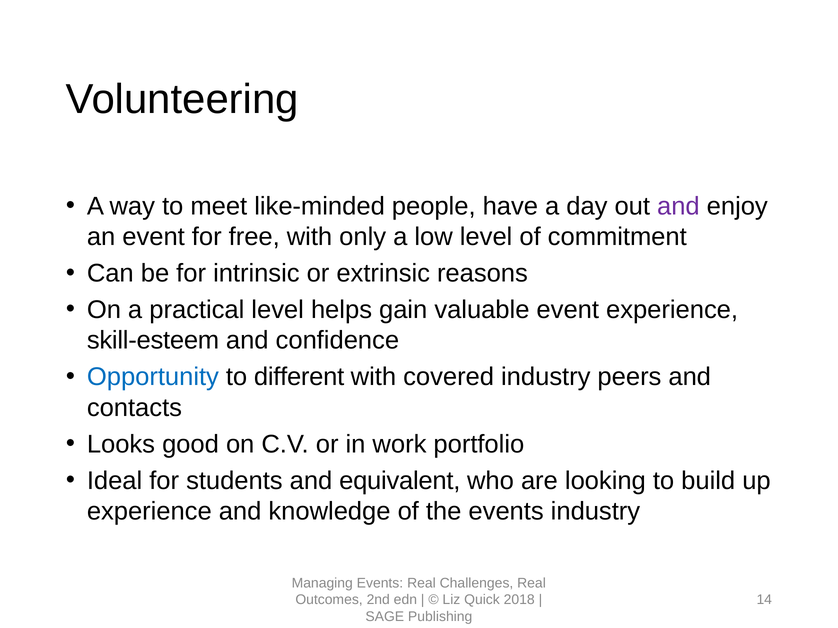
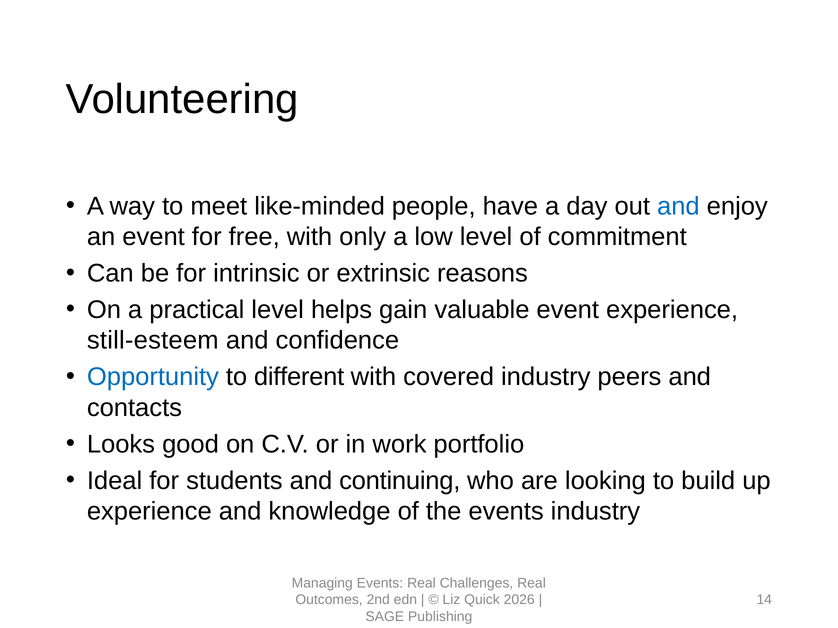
and at (678, 206) colour: purple -> blue
skill-esteem: skill-esteem -> still-esteem
equivalent: equivalent -> continuing
2018: 2018 -> 2026
